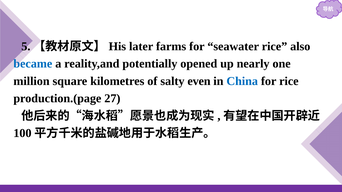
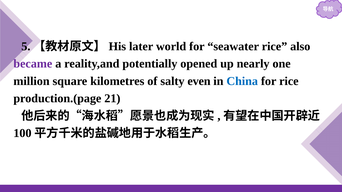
farms: farms -> world
became colour: blue -> purple
27: 27 -> 21
